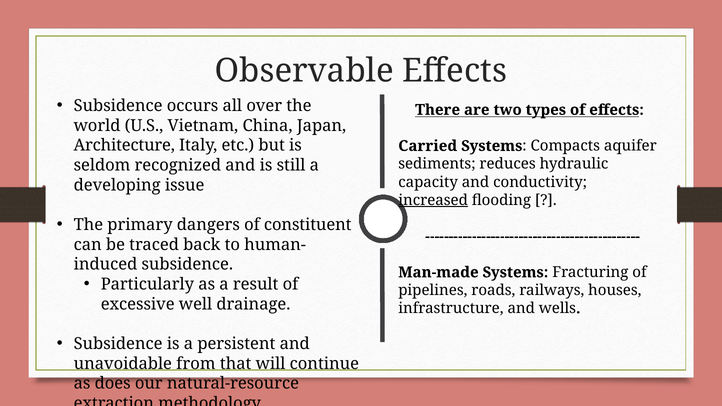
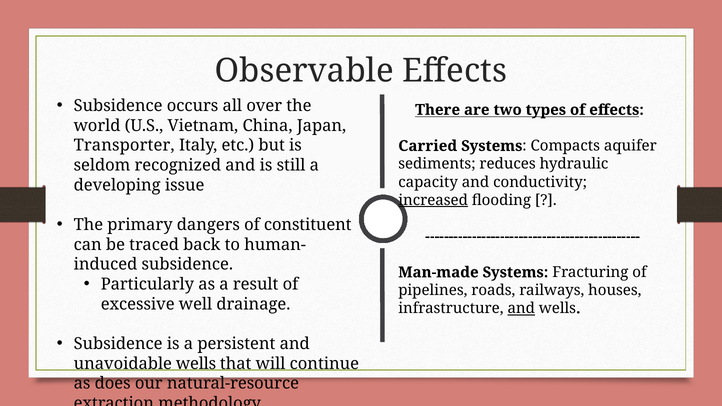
Architecture: Architecture -> Transporter
and at (521, 309) underline: none -> present
unavoidable from: from -> wells
